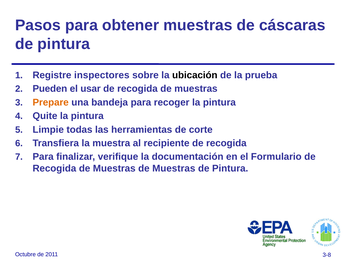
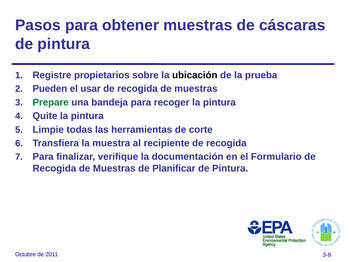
inspectores: inspectores -> propietarios
Prepare colour: orange -> green
Muestras de Muestras: Muestras -> Planificar
